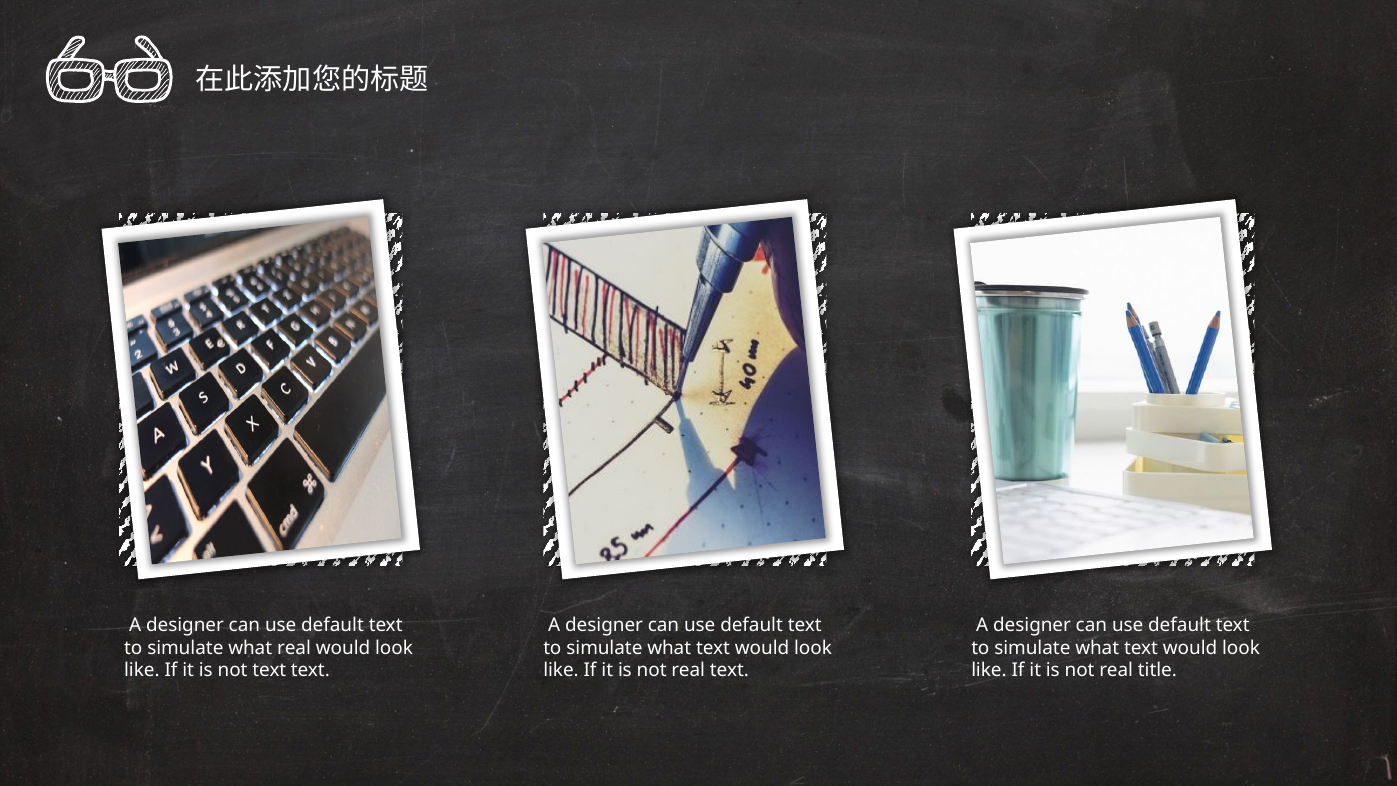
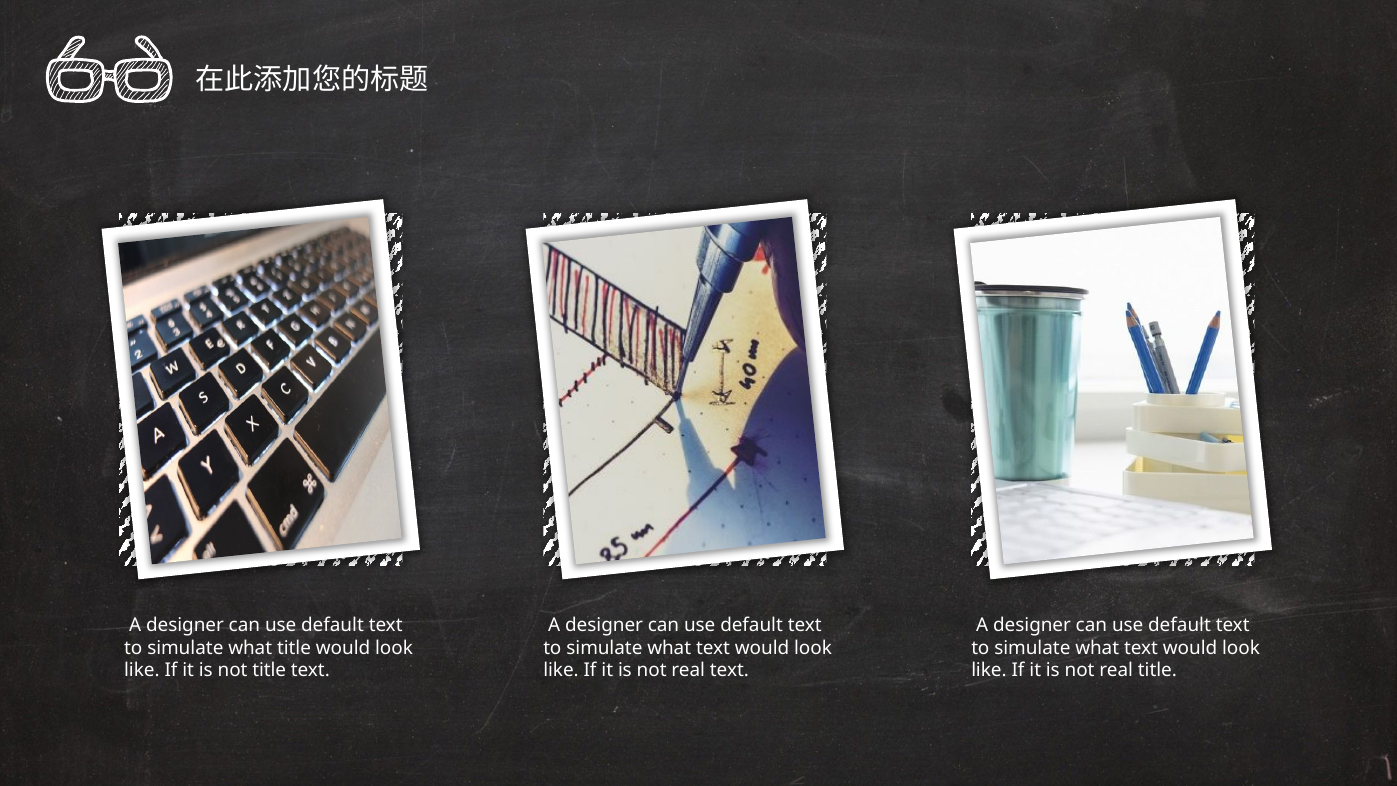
what real: real -> title
not text: text -> title
